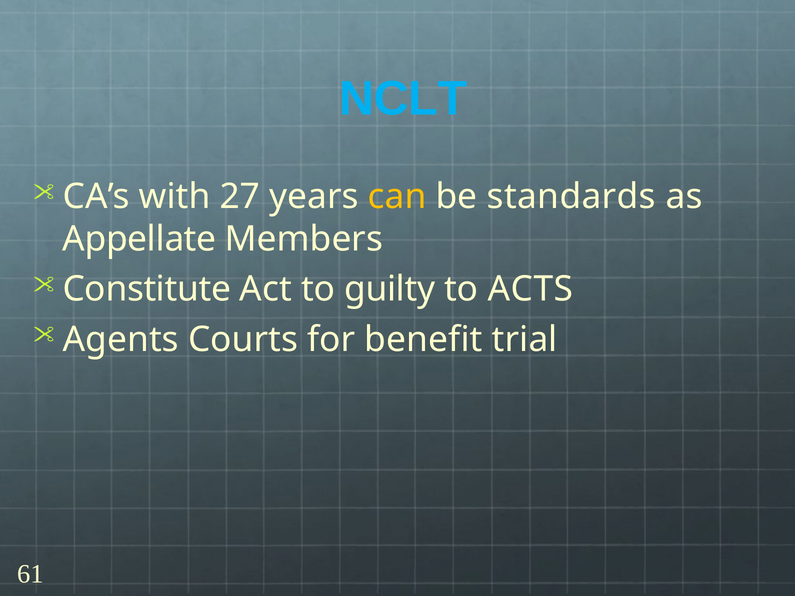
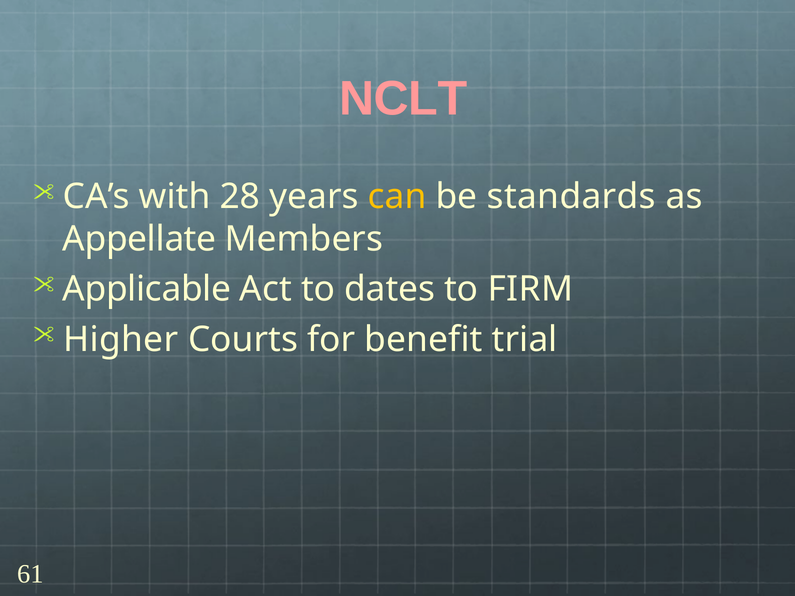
NCLT colour: light blue -> pink
27: 27 -> 28
Constitute: Constitute -> Applicable
guilty: guilty -> dates
ACTS: ACTS -> FIRM
Agents: Agents -> Higher
